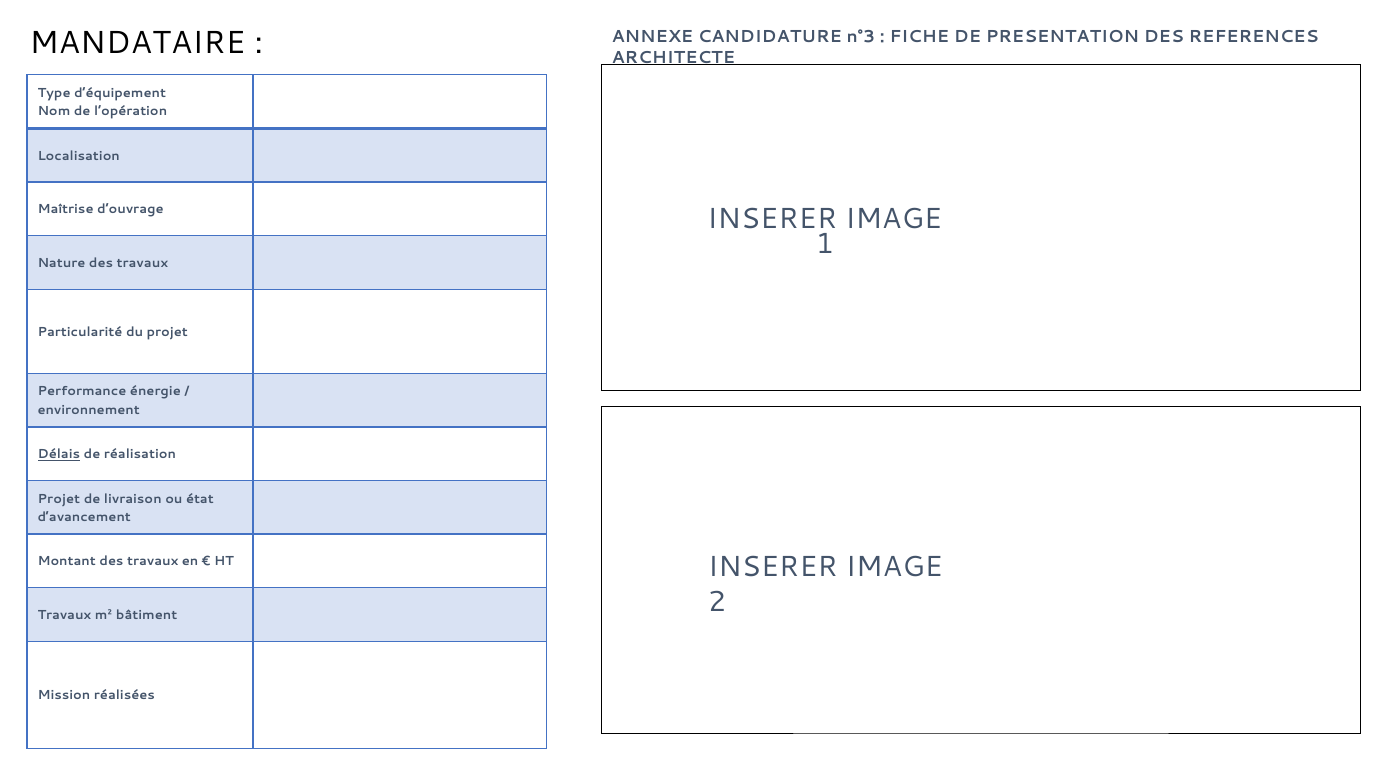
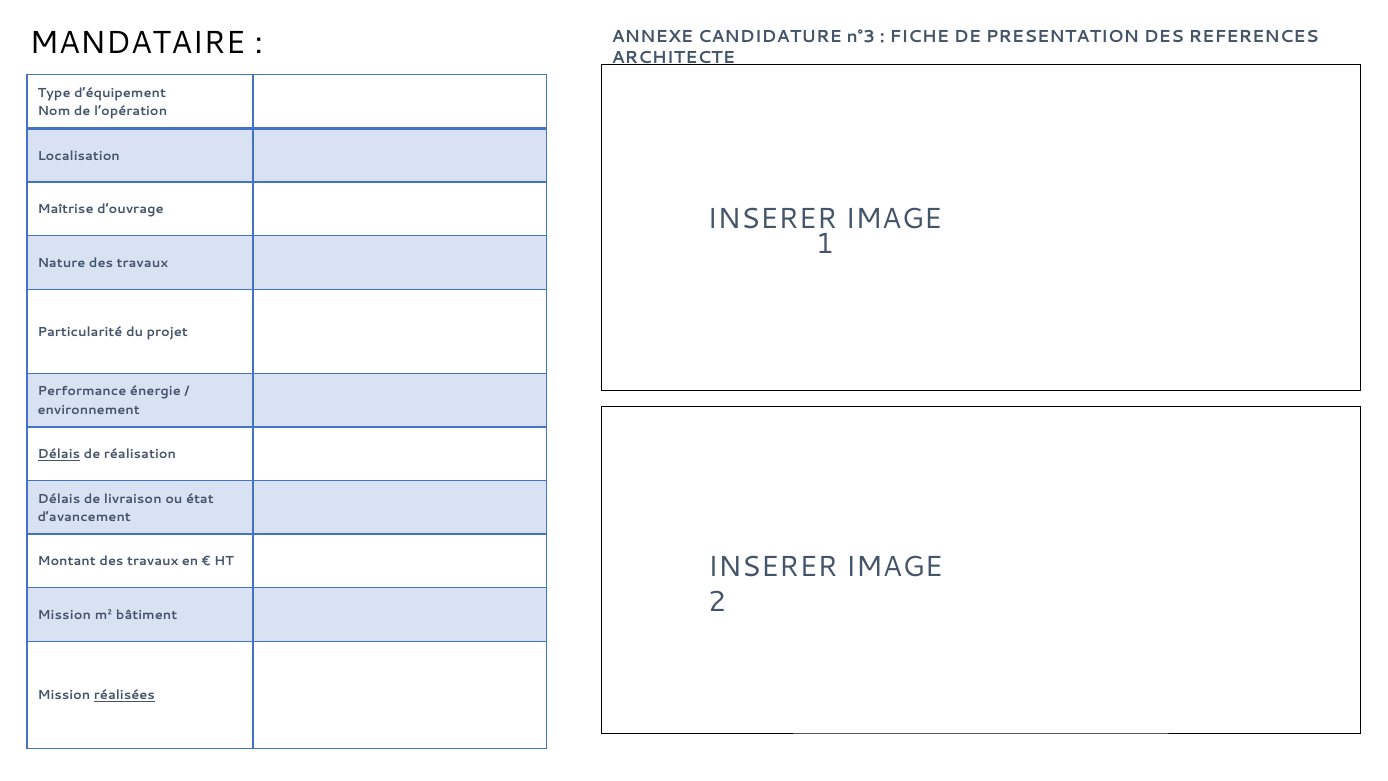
Projet at (59, 499): Projet -> Délais
Travaux at (64, 615): Travaux -> Mission
réalisées underline: none -> present
